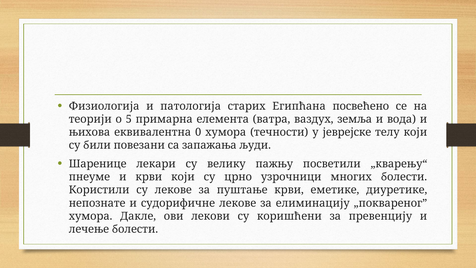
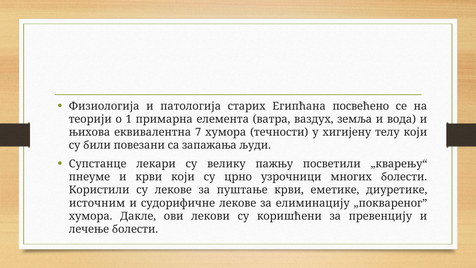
5: 5 -> 1
0: 0 -> 7
јеврејске: јеврејске -> хигијену
Шаренице: Шаренице -> Супстанце
непознате: непознате -> источним
